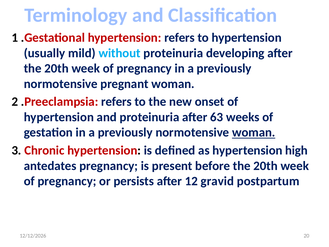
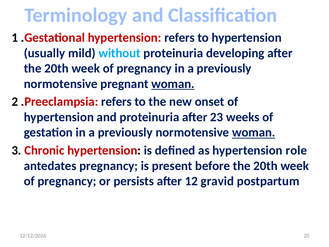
woman at (173, 84) underline: none -> present
63: 63 -> 23
high: high -> role
